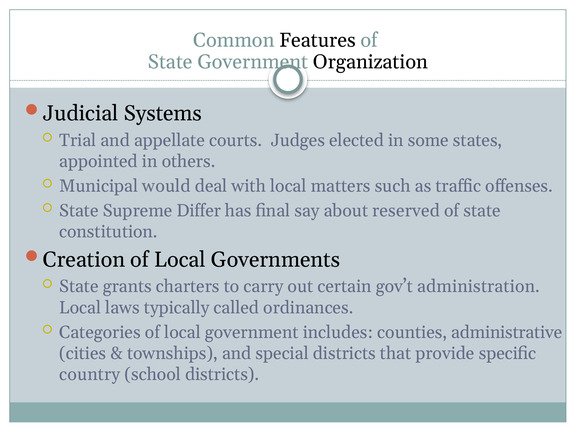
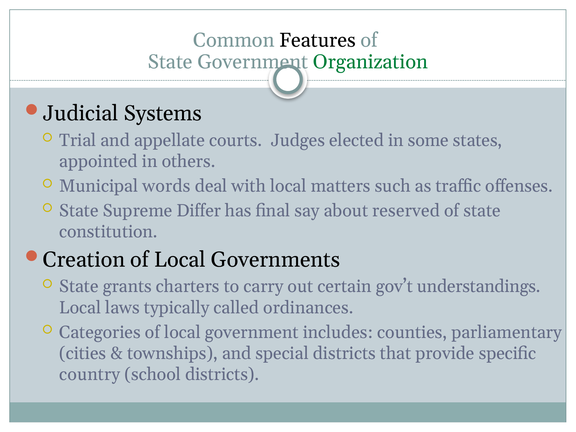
Organization colour: black -> green
would: would -> words
administration: administration -> understandings
administrative: administrative -> parliamentary
